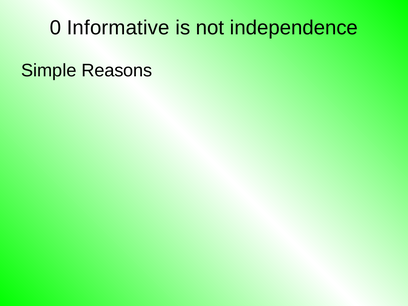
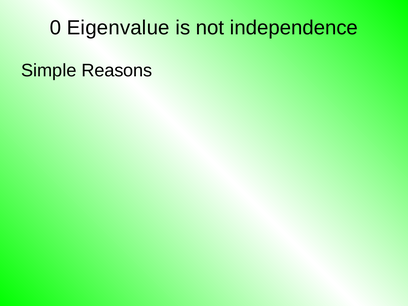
Informative: Informative -> Eigenvalue
